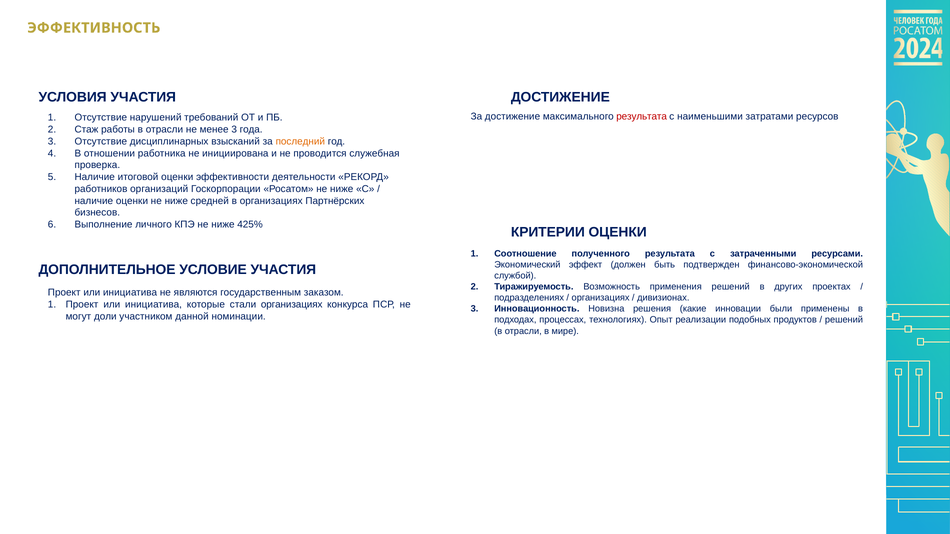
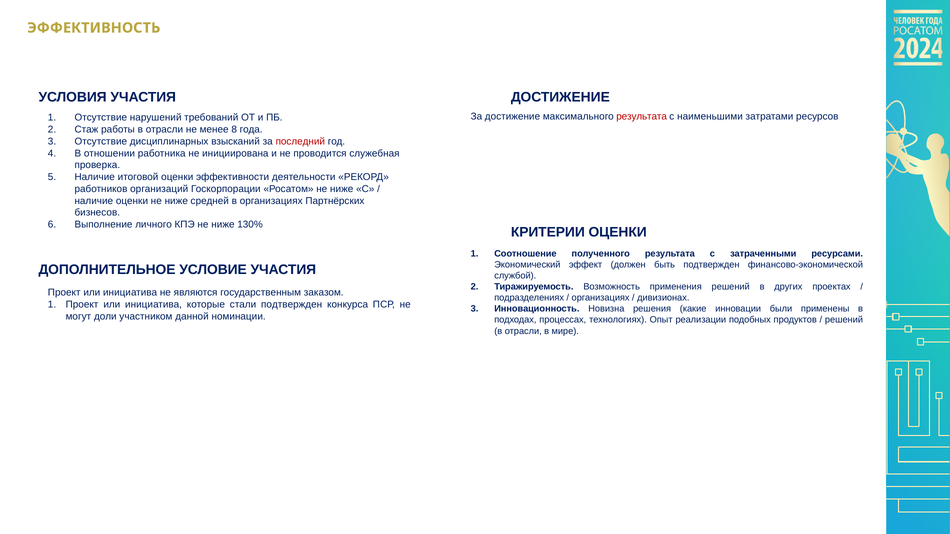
менее 3: 3 -> 8
последний colour: orange -> red
425%: 425% -> 130%
стали организациях: организациях -> подтвержден
